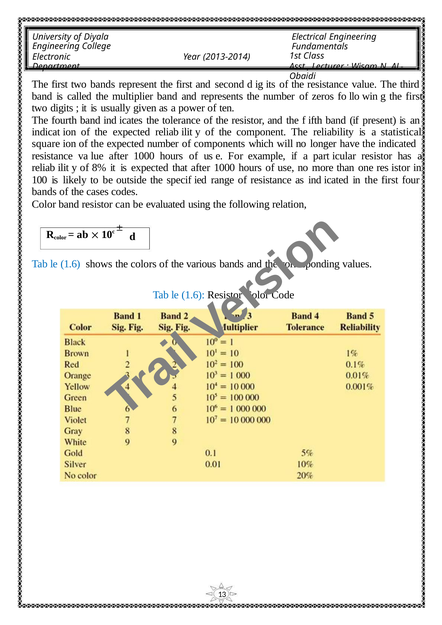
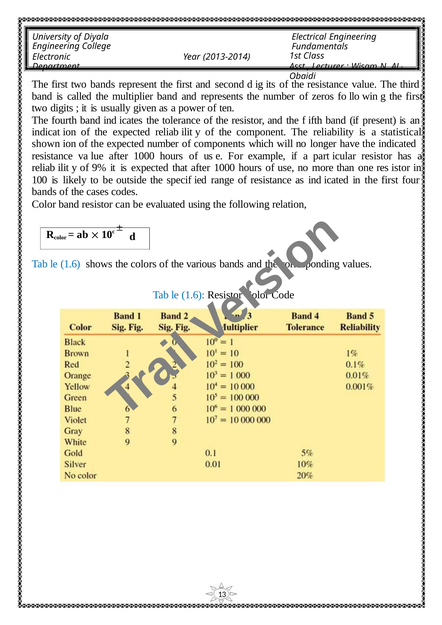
square: square -> shown
8%: 8% -> 9%
